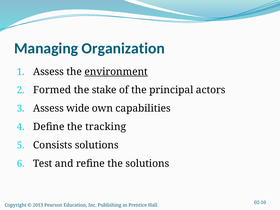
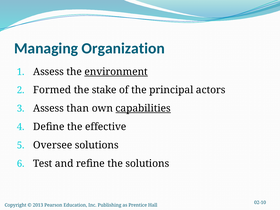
wide: wide -> than
capabilities underline: none -> present
tracking: tracking -> effective
Consists: Consists -> Oversee
